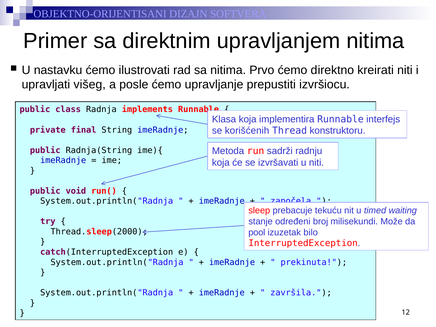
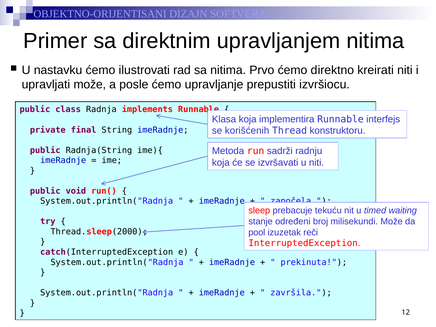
upravljati višeg: višeg -> može
bilo: bilo -> reči
